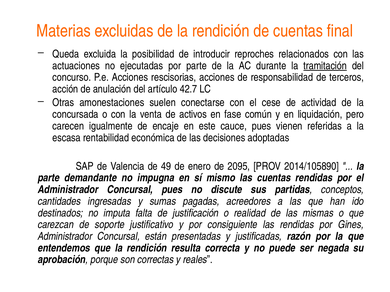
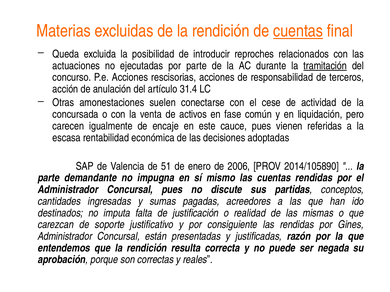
cuentas at (298, 31) underline: none -> present
42.7: 42.7 -> 31.4
49: 49 -> 51
2095: 2095 -> 2006
